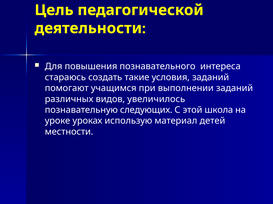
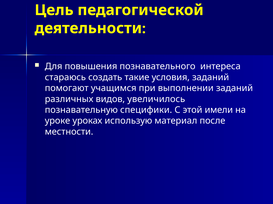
следующих: следующих -> специфики
школа: школа -> имели
детей: детей -> после
